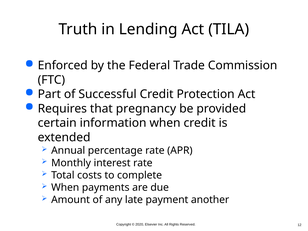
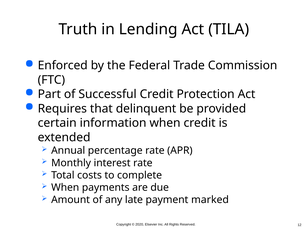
pregnancy: pregnancy -> delinquent
another: another -> marked
